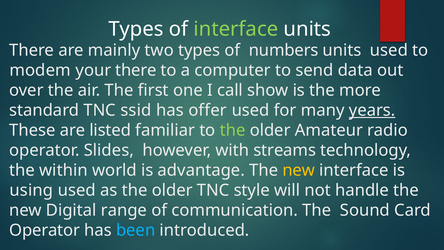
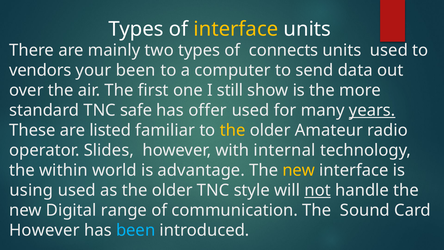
interface at (236, 29) colour: light green -> yellow
numbers: numbers -> connects
modem: modem -> vendors
your there: there -> been
call: call -> still
ssid: ssid -> safe
the at (233, 130) colour: light green -> yellow
streams: streams -> internal
not underline: none -> present
Operator at (45, 230): Operator -> However
